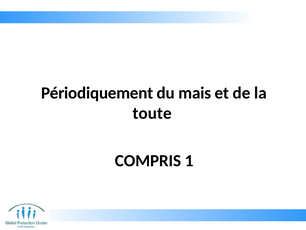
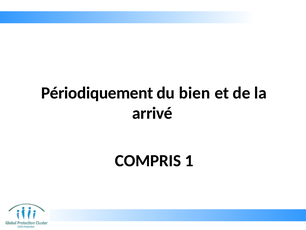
mais: mais -> bien
toute: toute -> arrivé
